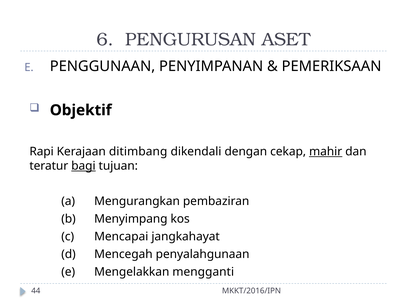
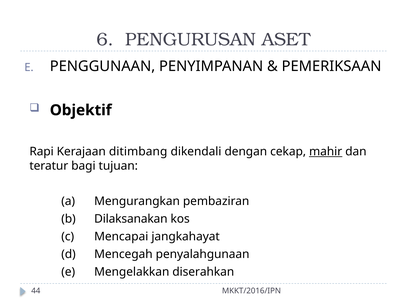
bagi underline: present -> none
Menyimpang: Menyimpang -> Dilaksanakan
mengganti: mengganti -> diserahkan
